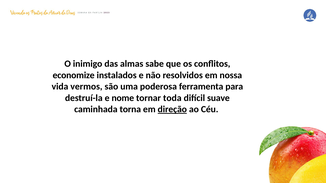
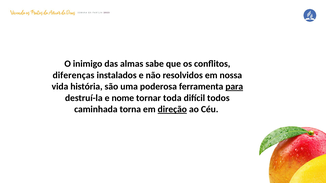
economize: economize -> diferenças
vermos: vermos -> história
para underline: none -> present
suave: suave -> todos
